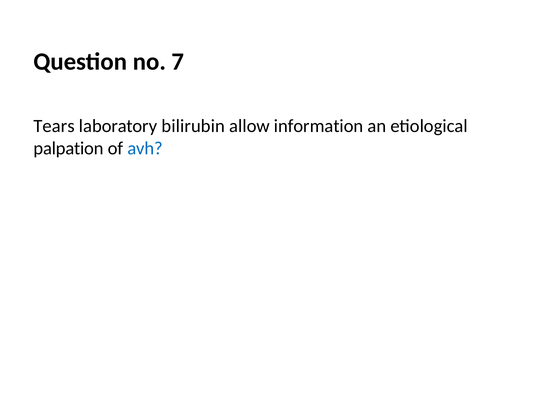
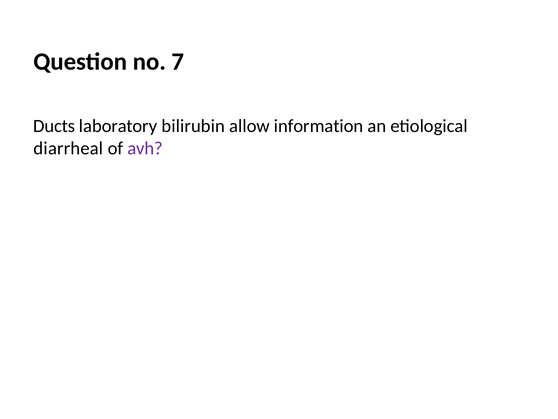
Tears: Tears -> Ducts
palpation: palpation -> diarrheal
avh colour: blue -> purple
